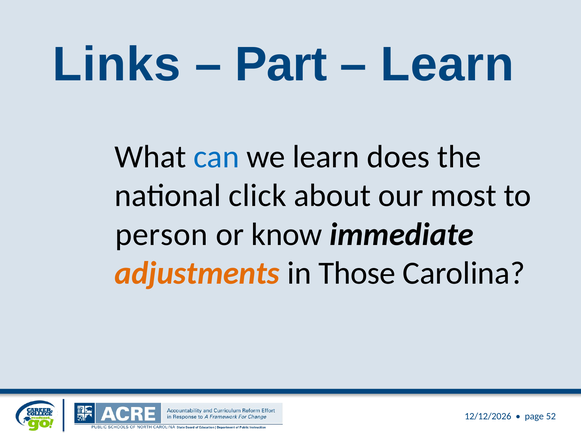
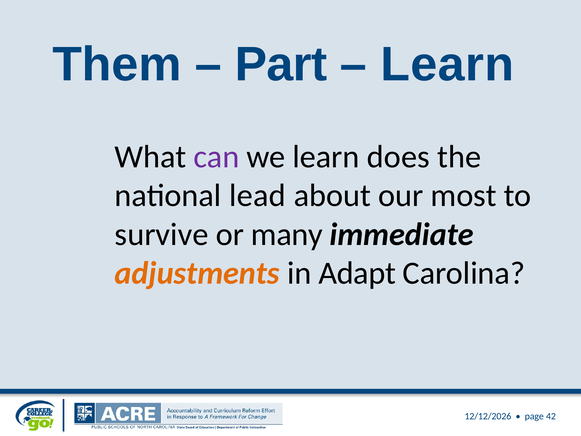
Links: Links -> Them
can colour: blue -> purple
click: click -> lead
person: person -> survive
know: know -> many
Those: Those -> Adapt
52: 52 -> 42
